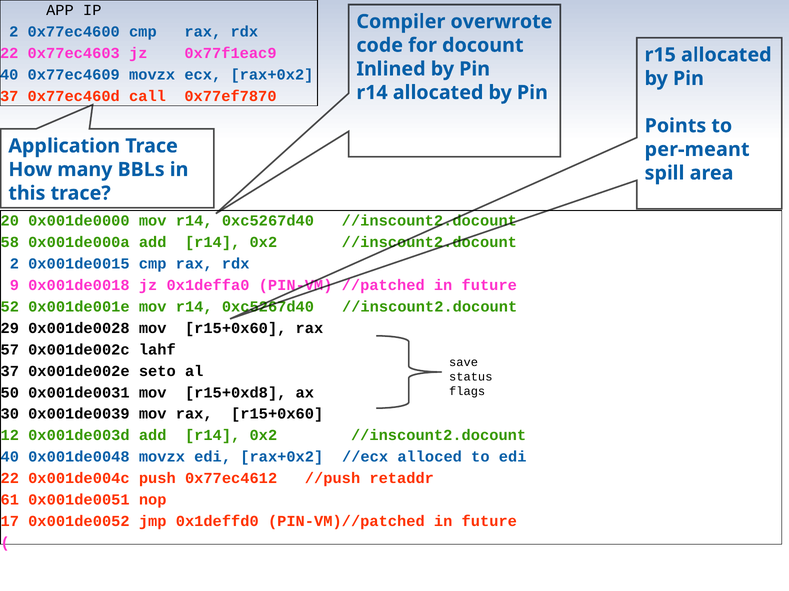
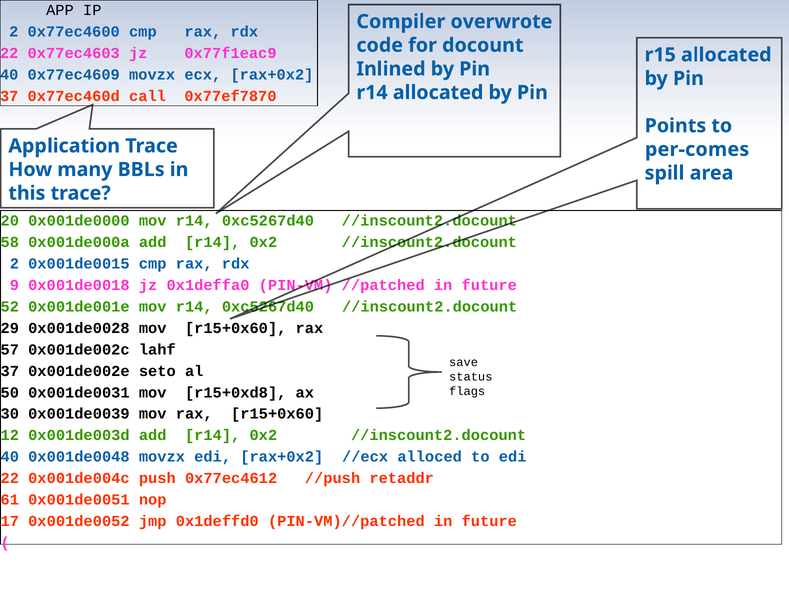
per-meant: per-meant -> per-comes
